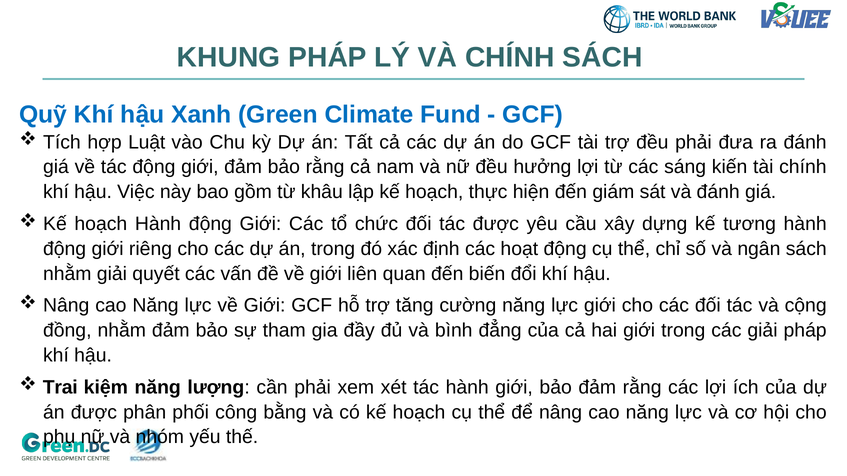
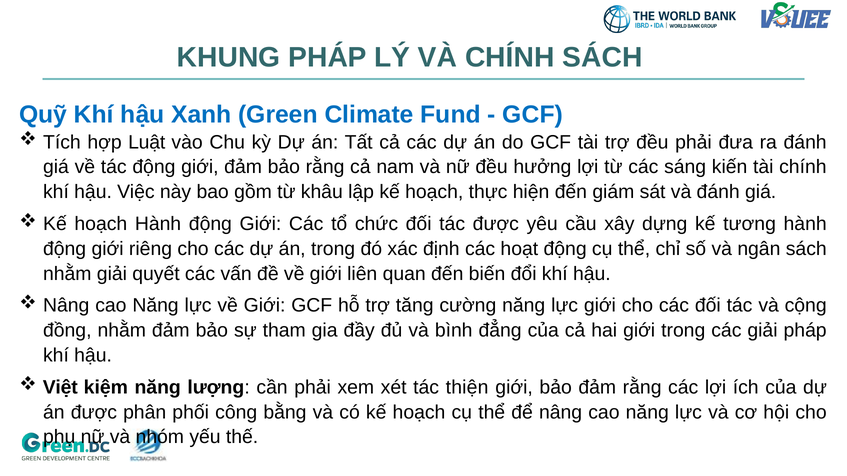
Trai: Trai -> Việt
tác hành: hành -> thiện
